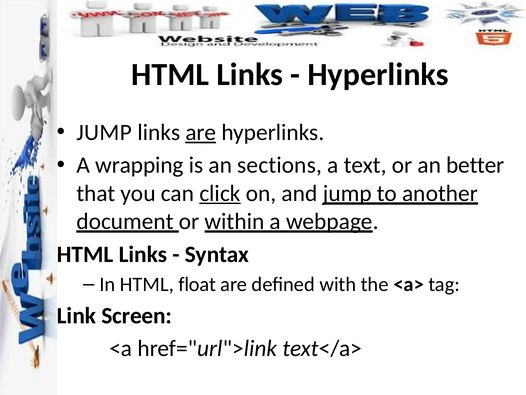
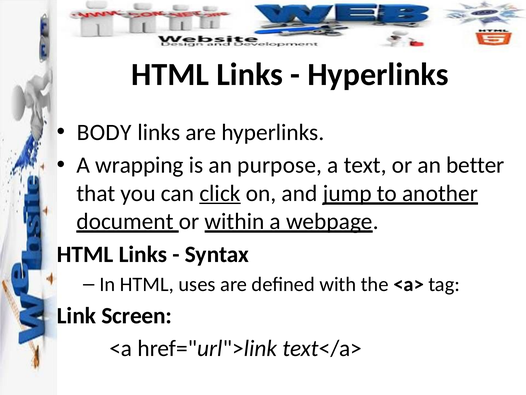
JUMP at (104, 132): JUMP -> BODY
are at (201, 132) underline: present -> none
sections: sections -> purpose
float: float -> uses
